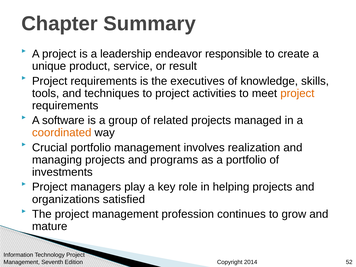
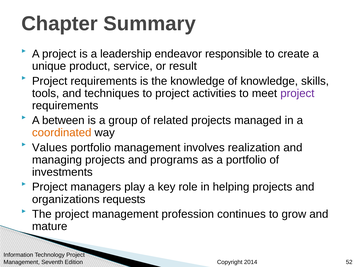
the executives: executives -> knowledge
project at (297, 93) colour: orange -> purple
software: software -> between
Crucial: Crucial -> Values
satisfied: satisfied -> requests
